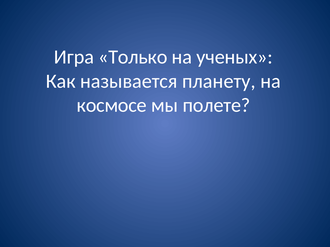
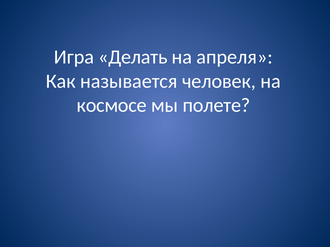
Только: Только -> Делать
ученых: ученых -> апреля
планету: планету -> человек
